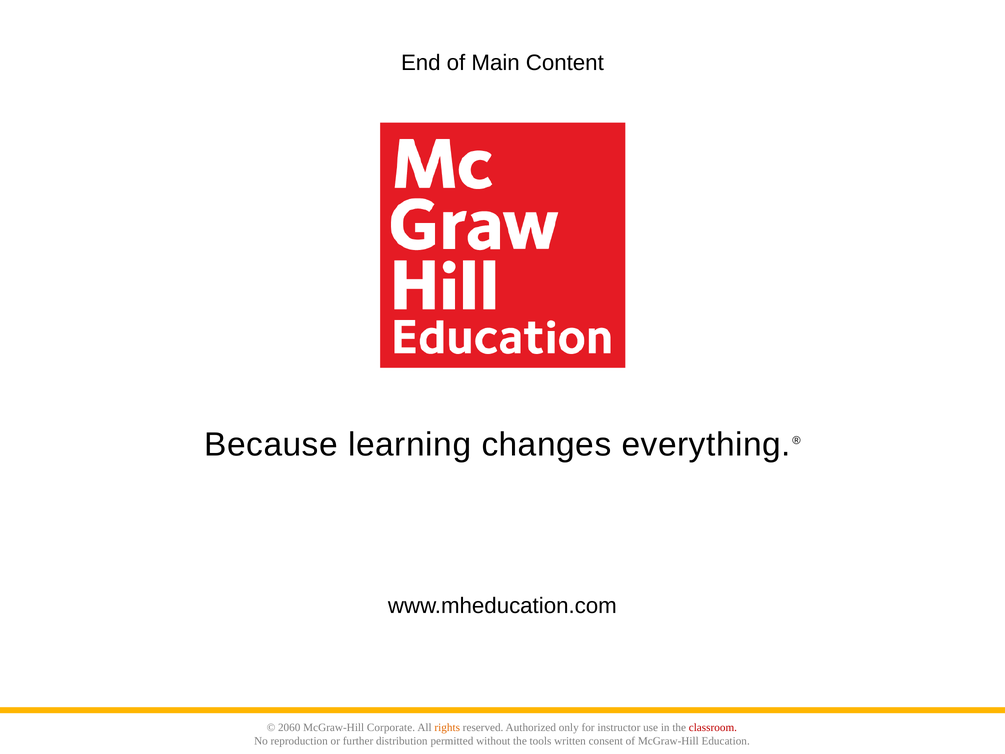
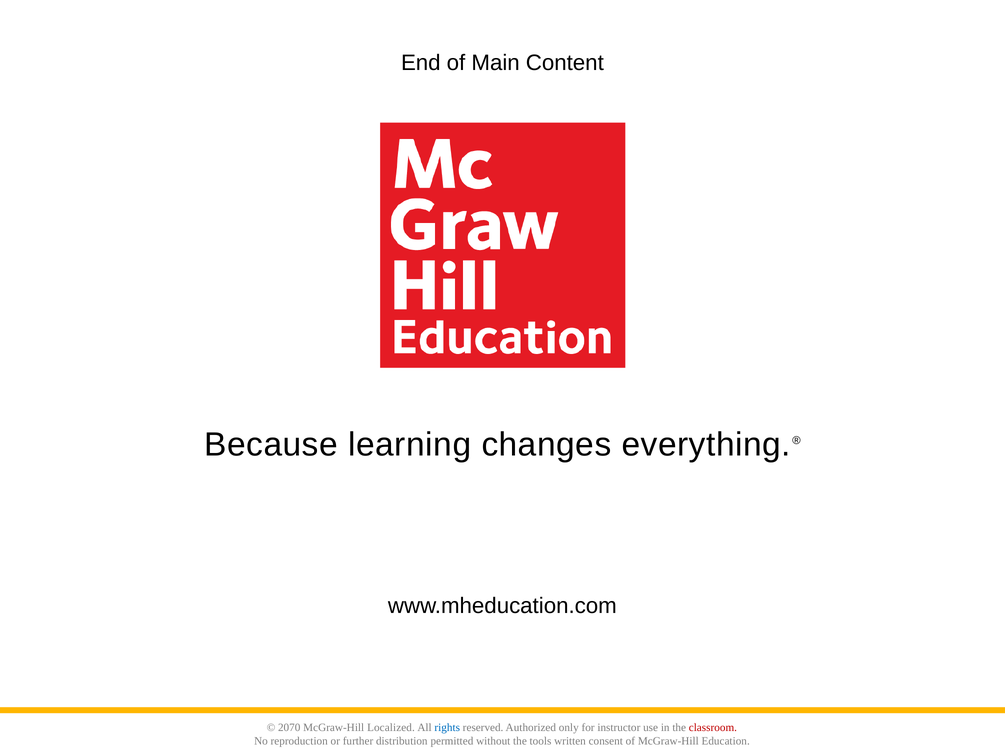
2060: 2060 -> 2070
Corporate: Corporate -> Localized
rights colour: orange -> blue
